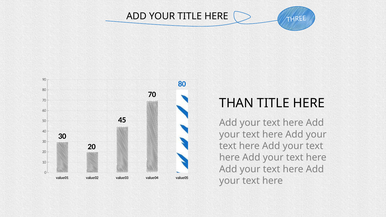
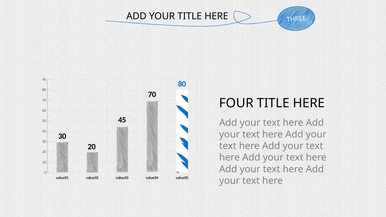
THAN: THAN -> FOUR
